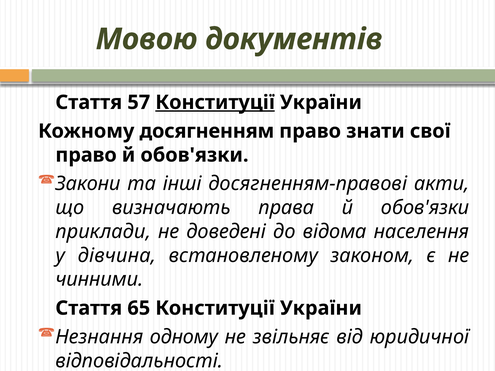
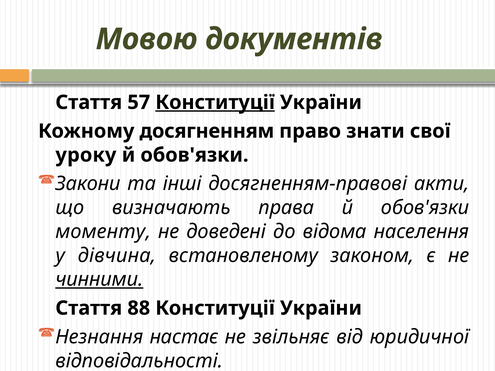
право at (86, 155): право -> уроку
приклади: приклади -> моменту
чинними underline: none -> present
65: 65 -> 88
одному: одному -> настає
